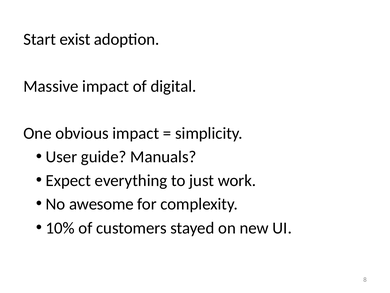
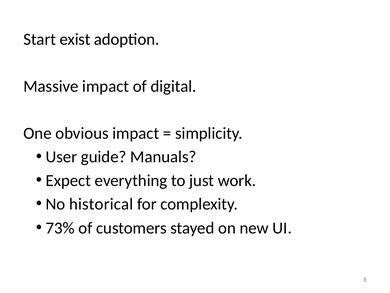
awesome: awesome -> historical
10%: 10% -> 73%
